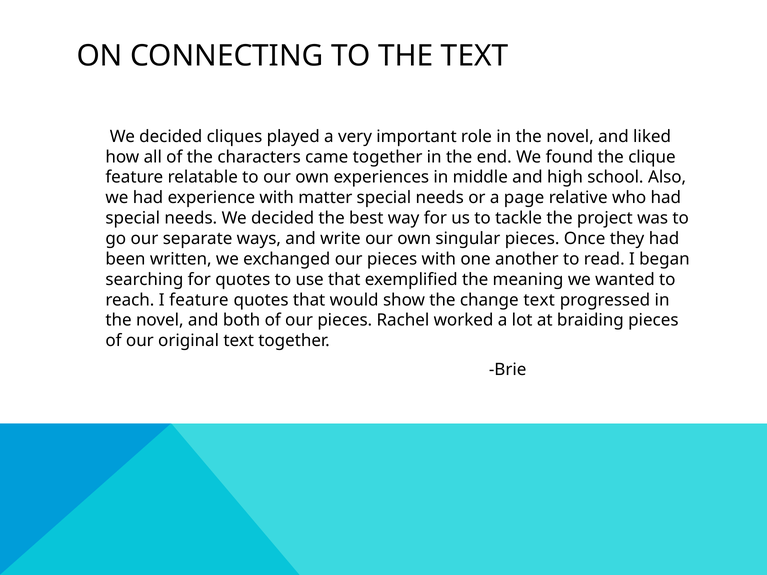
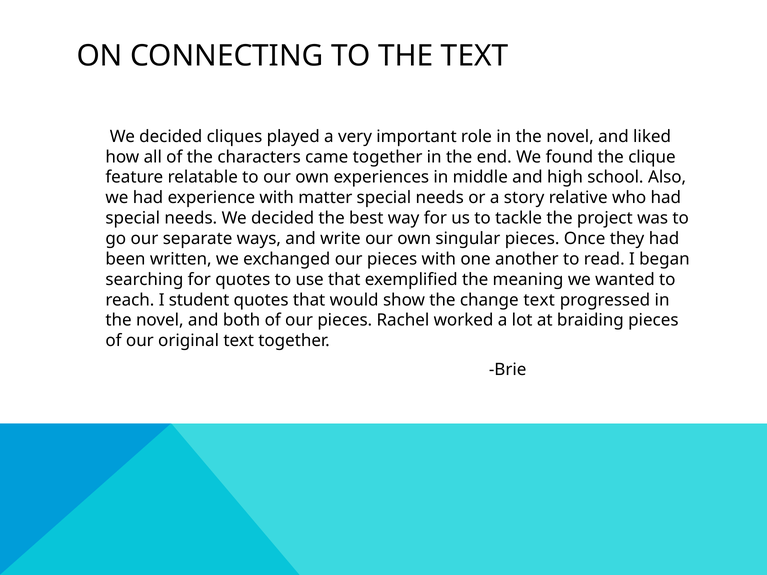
page: page -> story
I feature: feature -> student
